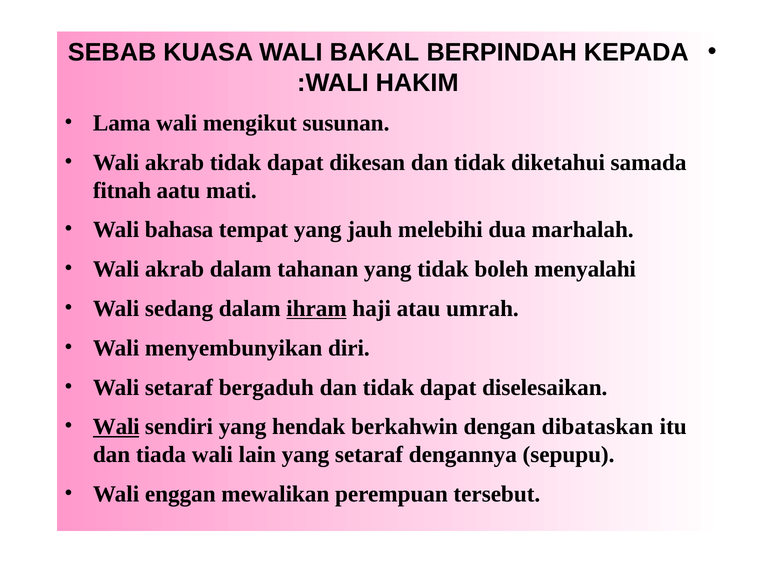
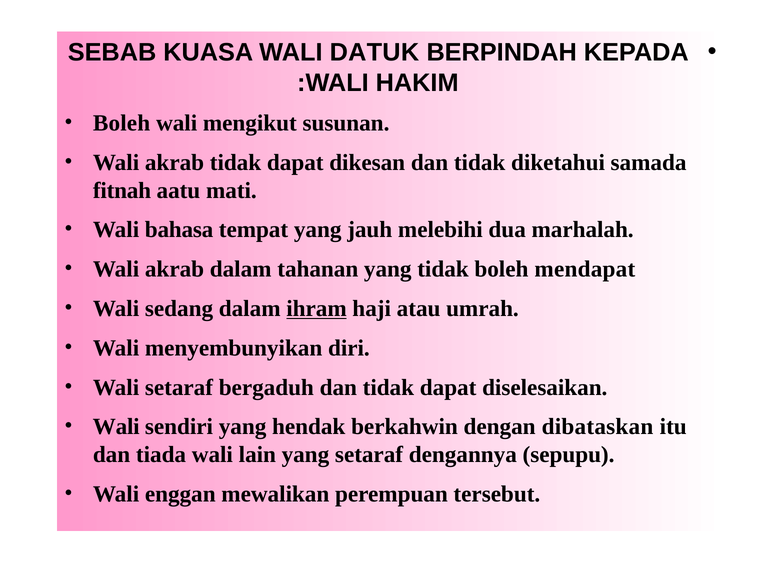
BAKAL: BAKAL -> DATUK
Lama at (122, 123): Lama -> Boleh
menyalahi: menyalahi -> mendapat
Wali at (116, 427) underline: present -> none
